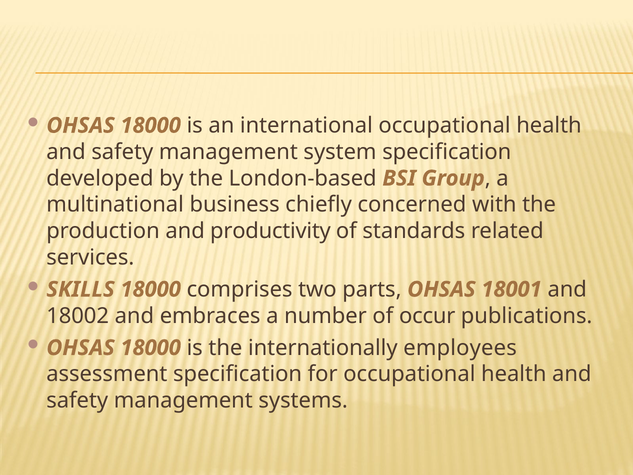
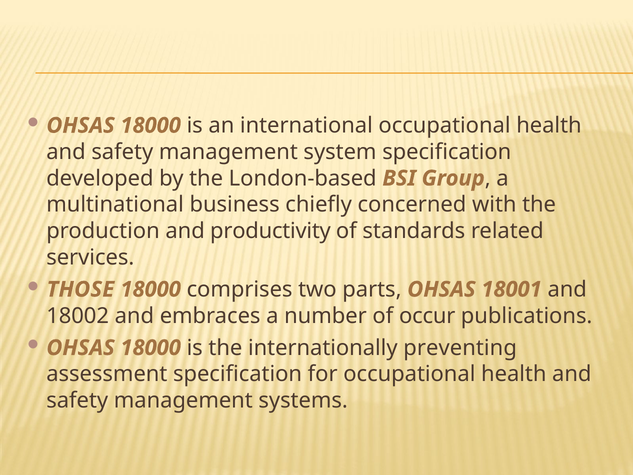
SKILLS: SKILLS -> THOSE
employees: employees -> preventing
